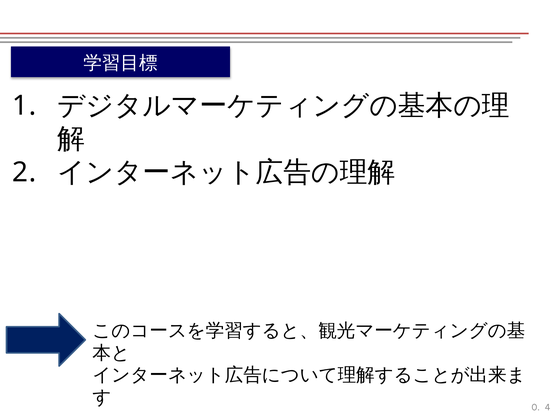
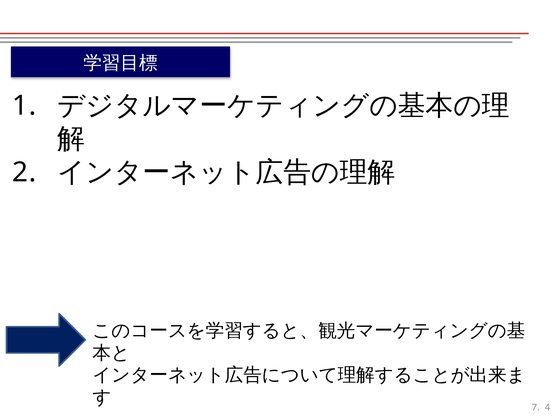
0: 0 -> 7
